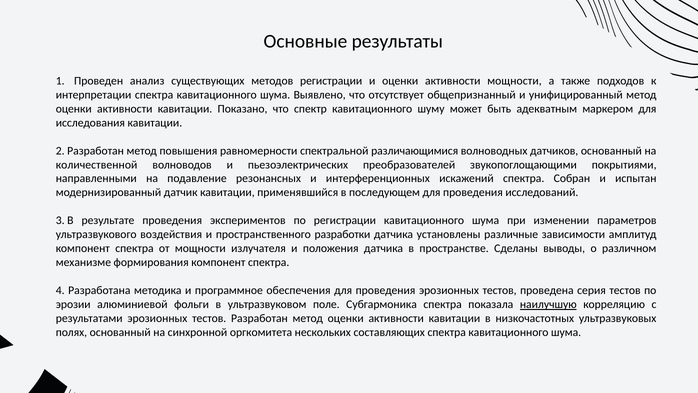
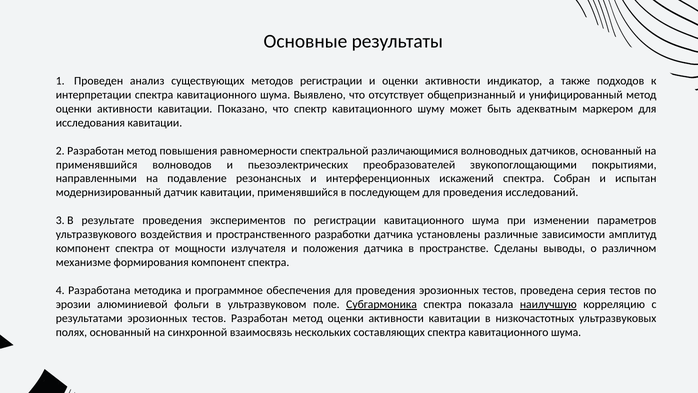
активности мощности: мощности -> индикатор
количественной at (97, 165): количественной -> применявшийся
Субгармоника underline: none -> present
оргкомитета: оргкомитета -> взаимосвязь
